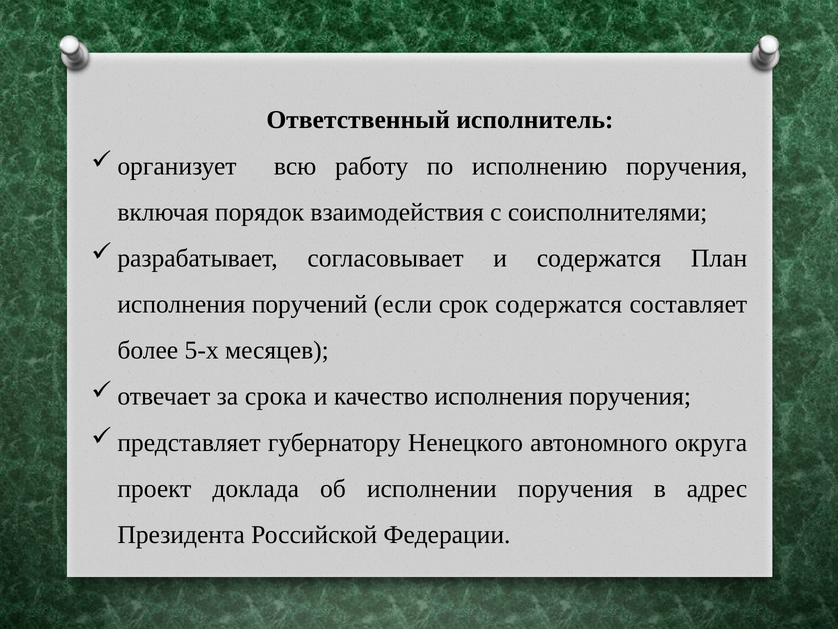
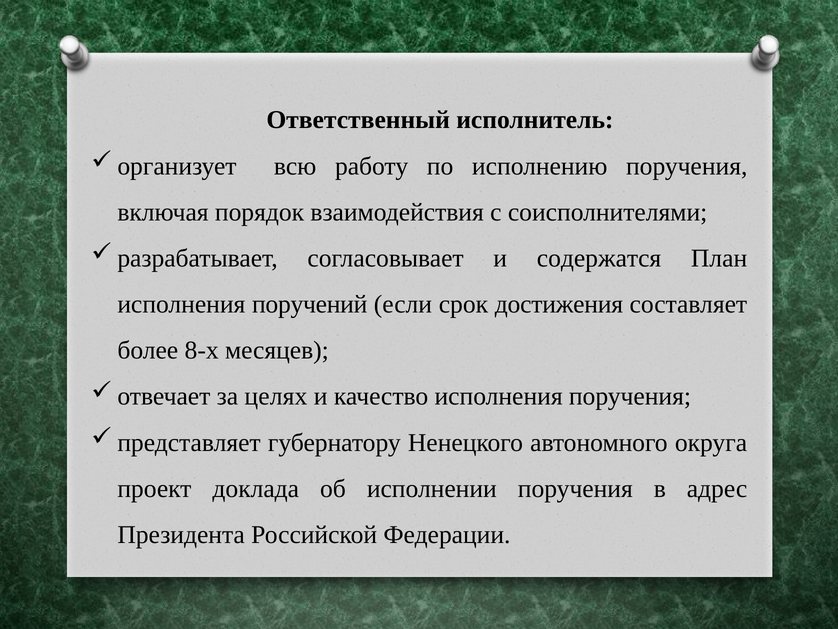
срок содержатся: содержатся -> достижения
5-х: 5-х -> 8-х
срока: срока -> целях
